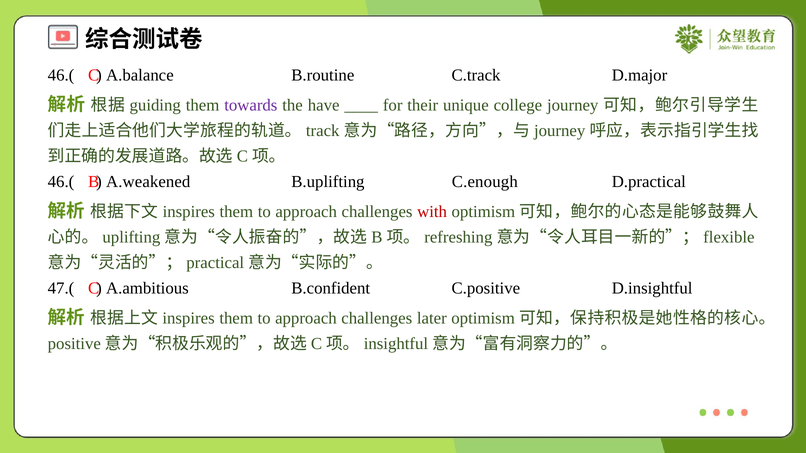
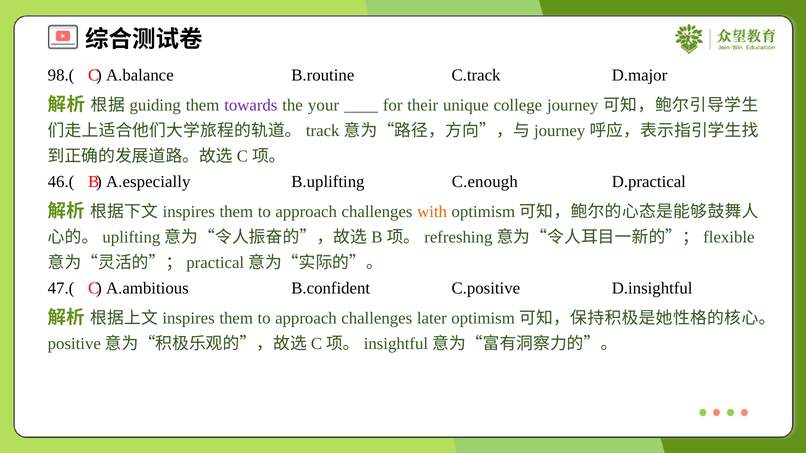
46.( at (61, 75): 46.( -> 98.(
have: have -> your
A.weakened: A.weakened -> A.especially
with colour: red -> orange
